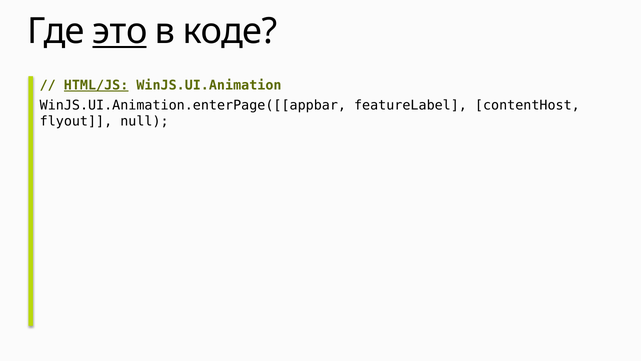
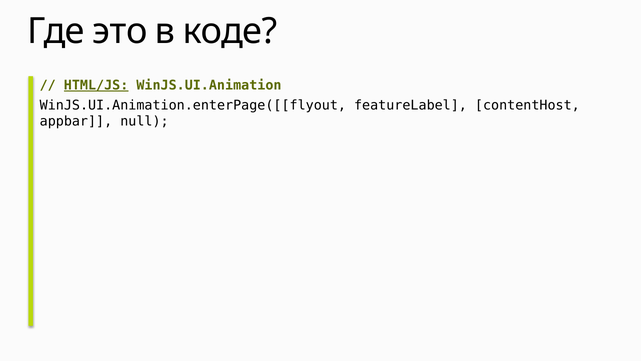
это underline: present -> none
WinJS.UI.Animation.enterPage([[appbar: WinJS.UI.Animation.enterPage([[appbar -> WinJS.UI.Animation.enterPage([[flyout
flyout: flyout -> appbar
